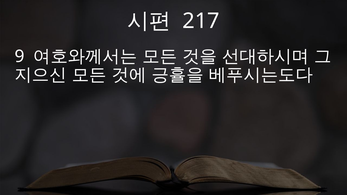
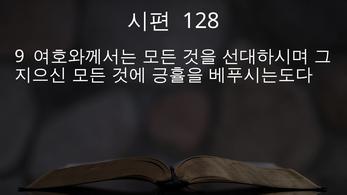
217: 217 -> 128
